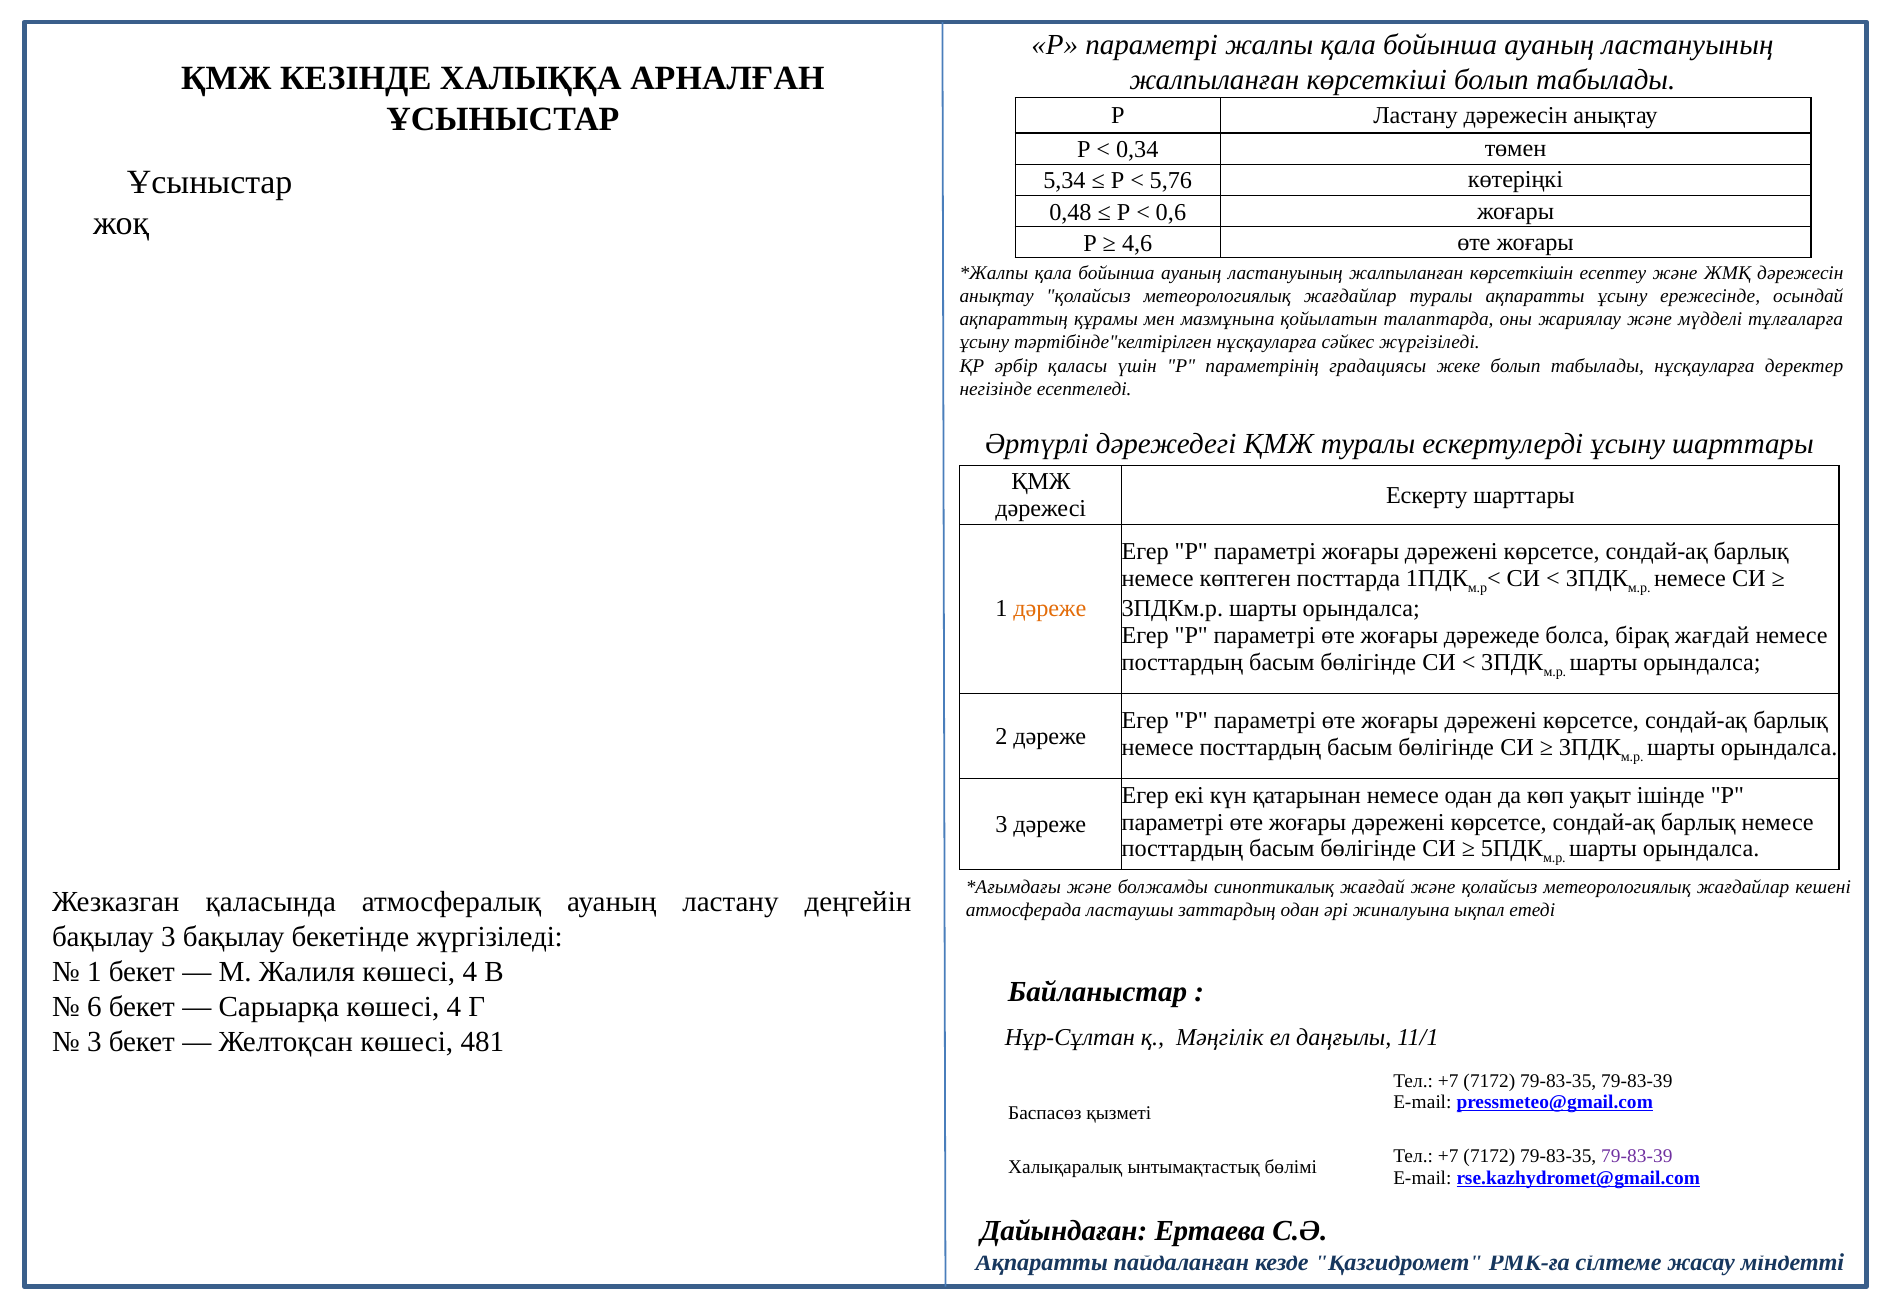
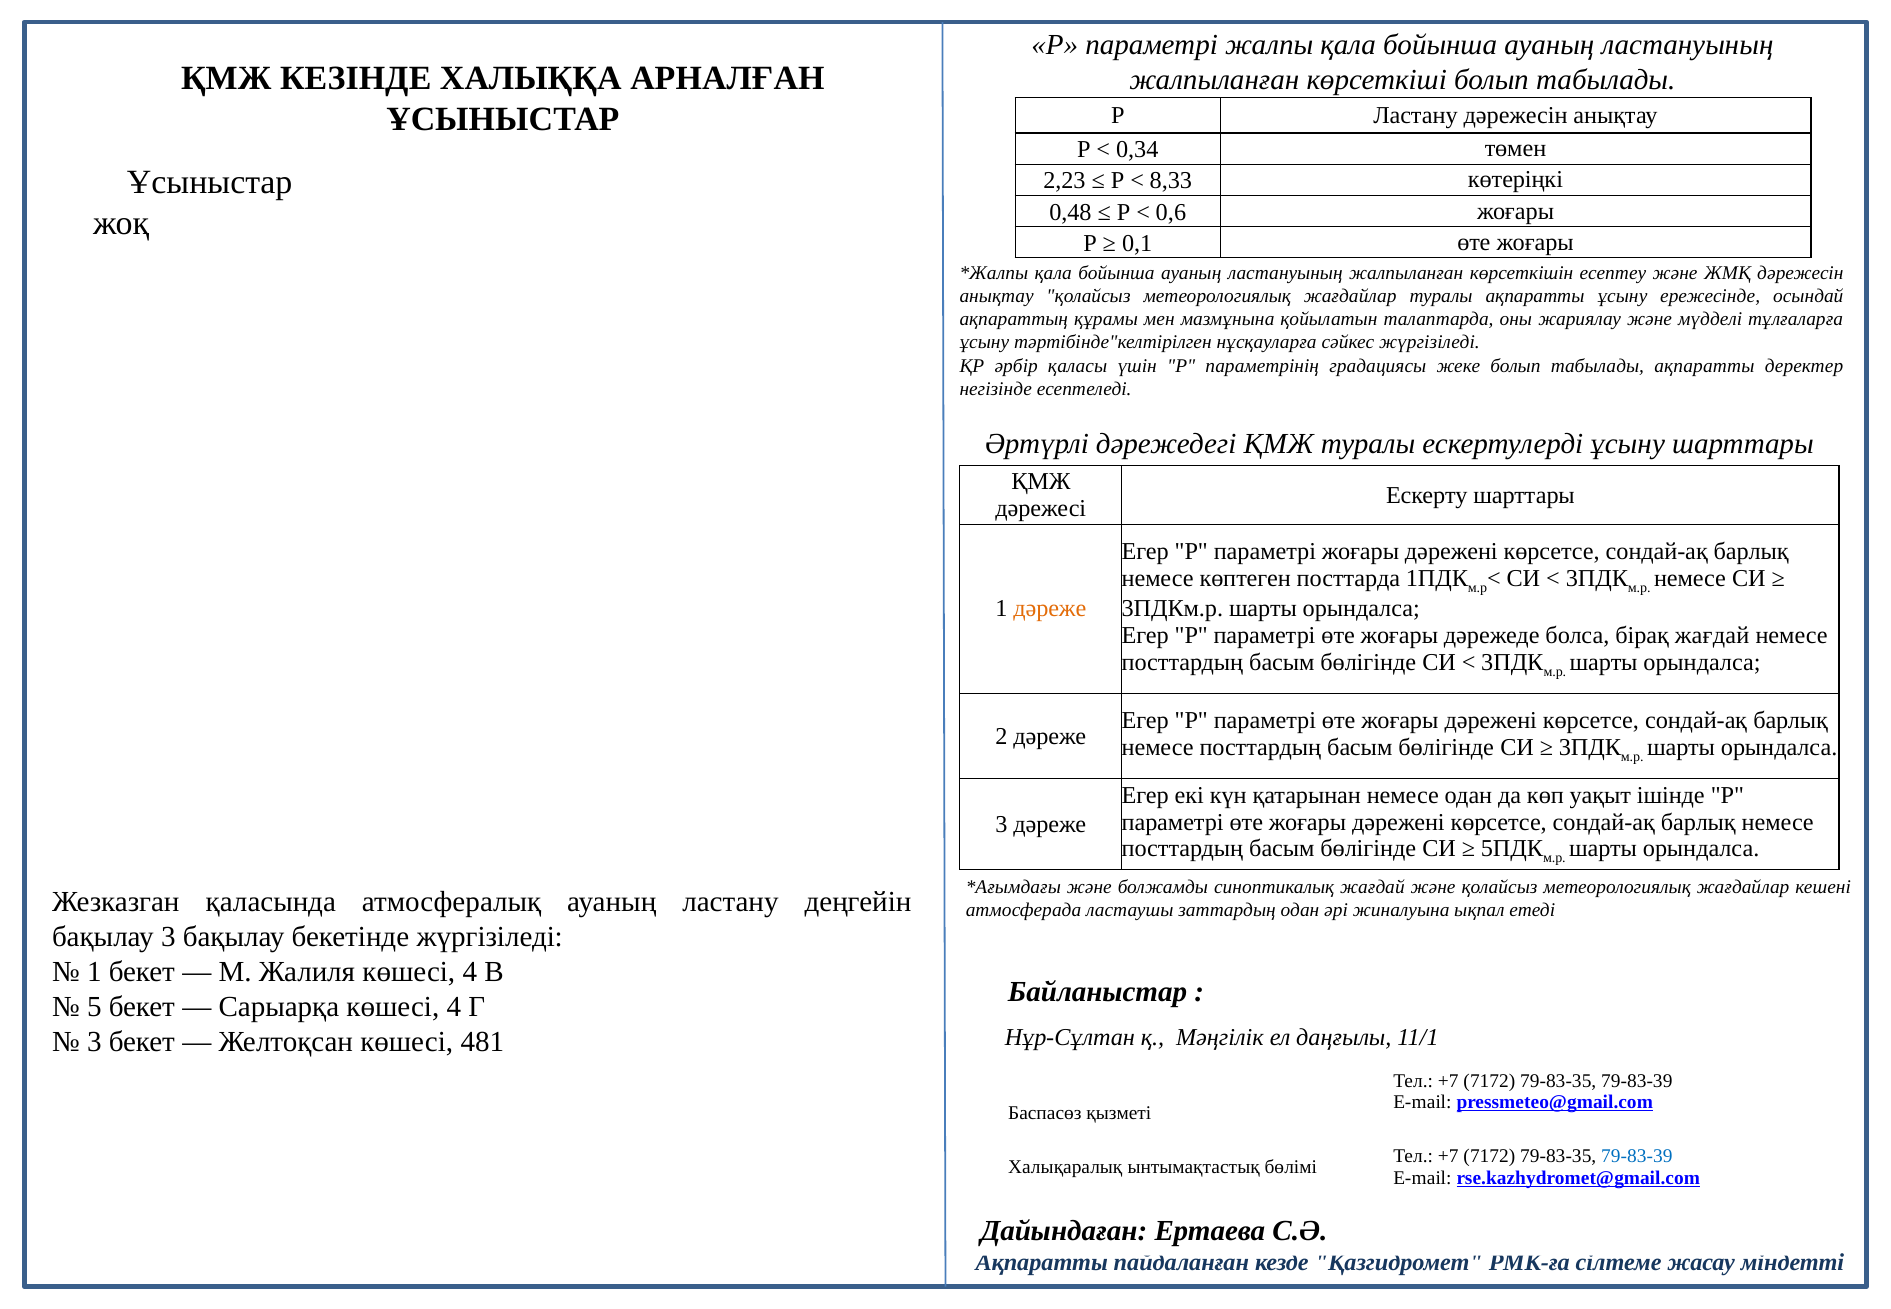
5,34: 5,34 -> 2,23
5,76: 5,76 -> 8,33
4,6: 4,6 -> 0,1
табылады нұсқауларға: нұсқауларға -> ақпаратты
6: 6 -> 5
79-83-39 at (1637, 1156) colour: purple -> blue
